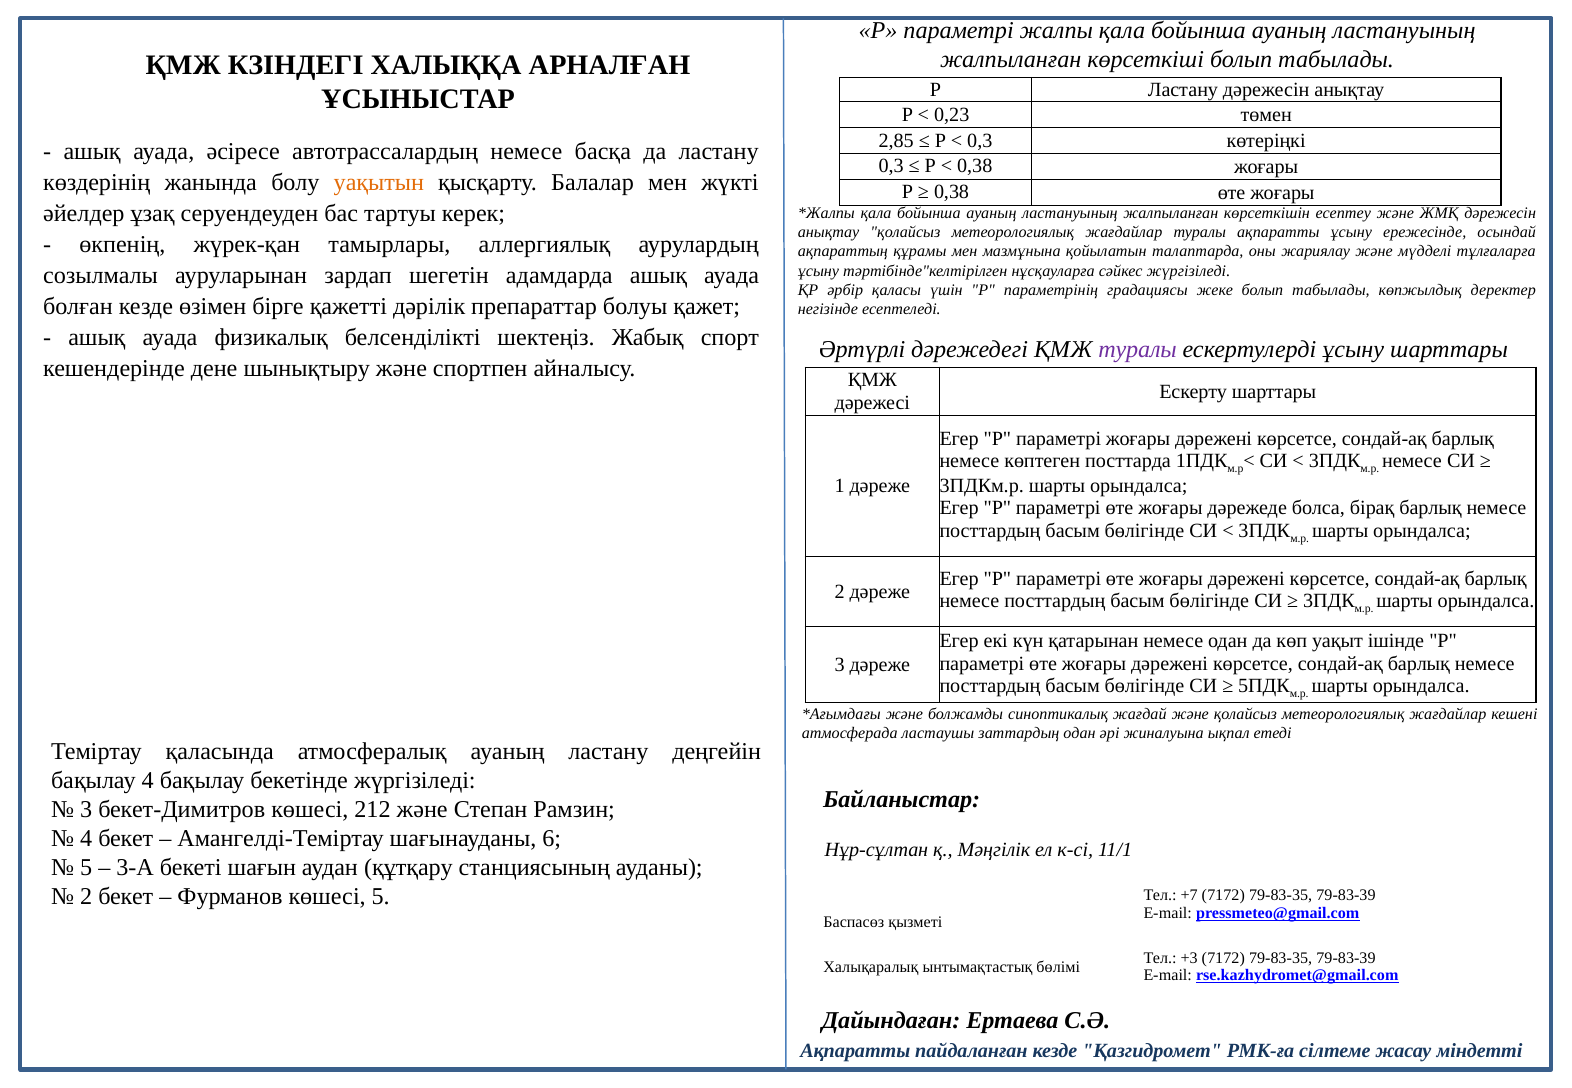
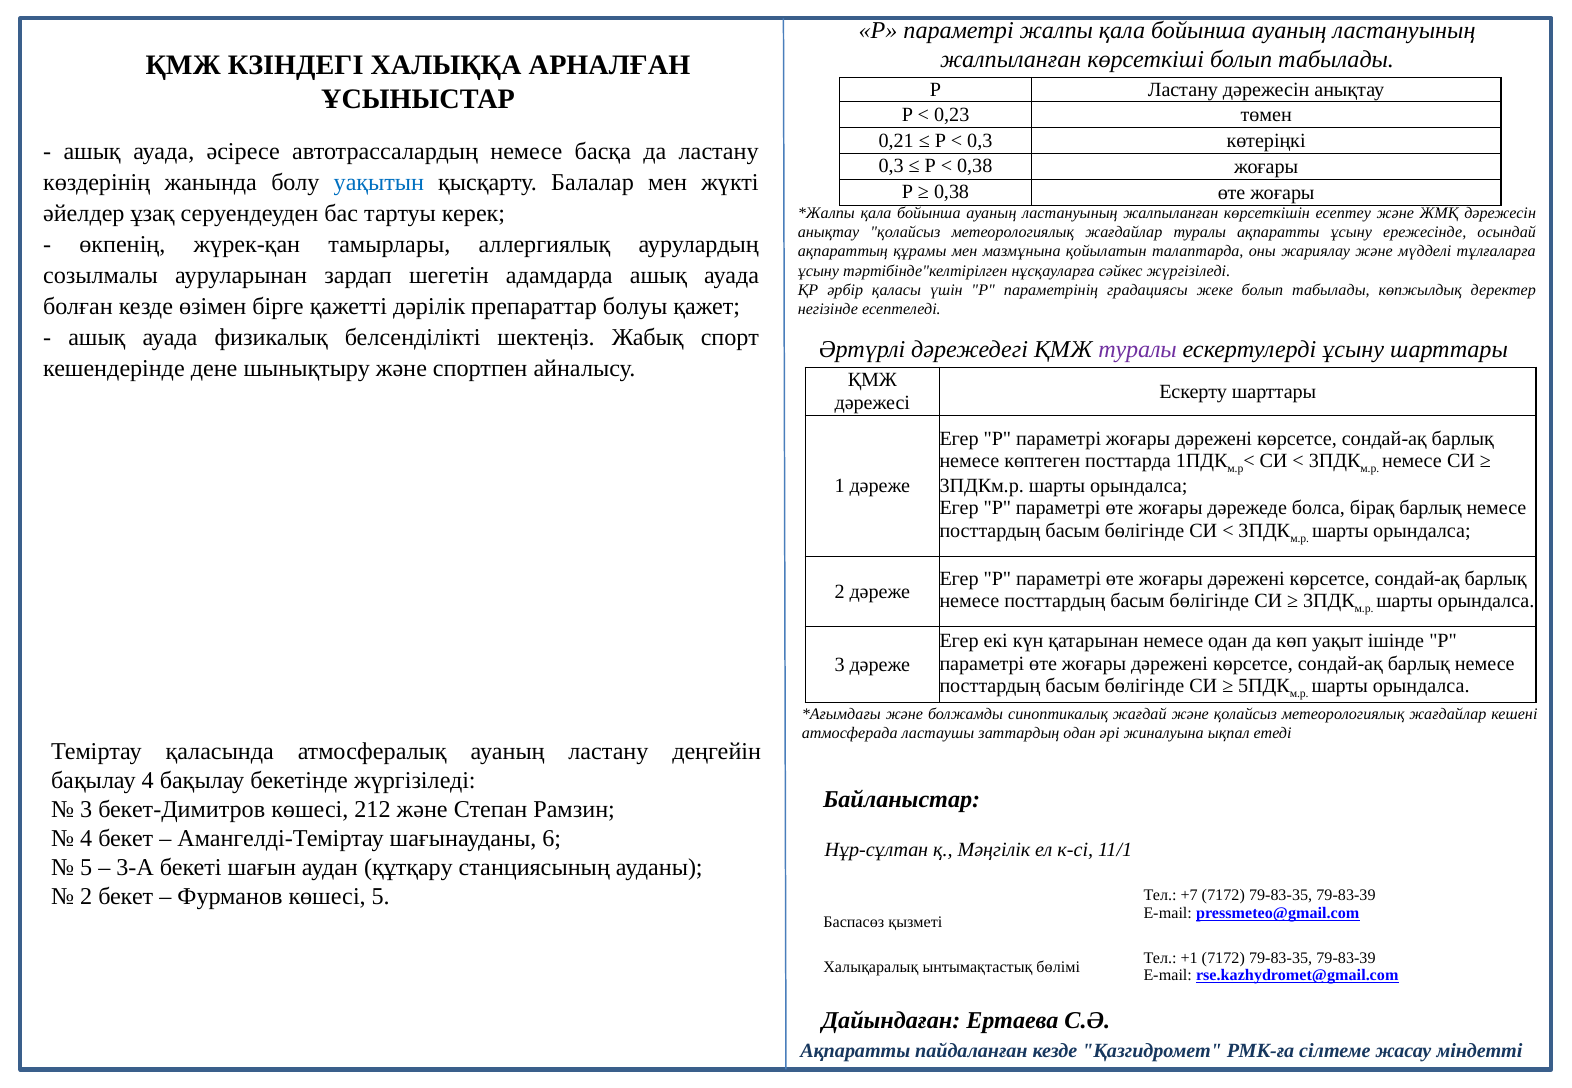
2,85: 2,85 -> 0,21
уақытын colour: orange -> blue
+3: +3 -> +1
